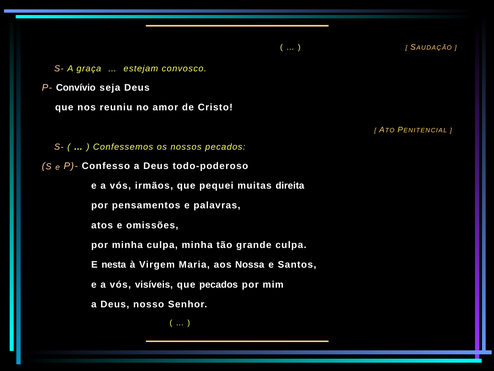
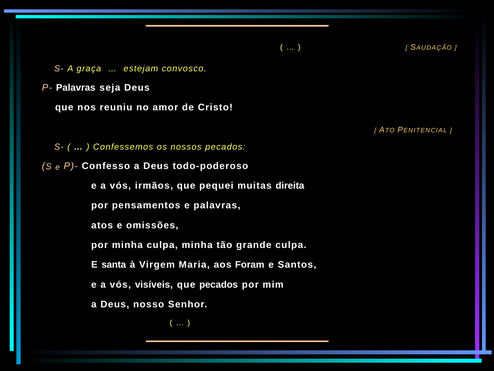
P- Convívio: Convívio -> Palavras
nesta: nesta -> santa
Nossa: Nossa -> Foram
